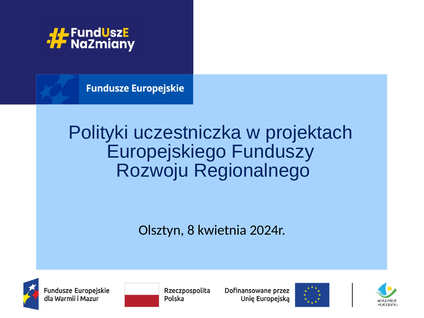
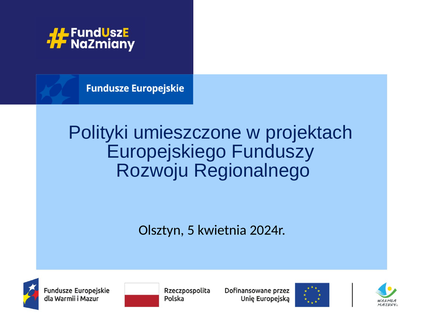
uczestniczka: uczestniczka -> umieszczone
8: 8 -> 5
